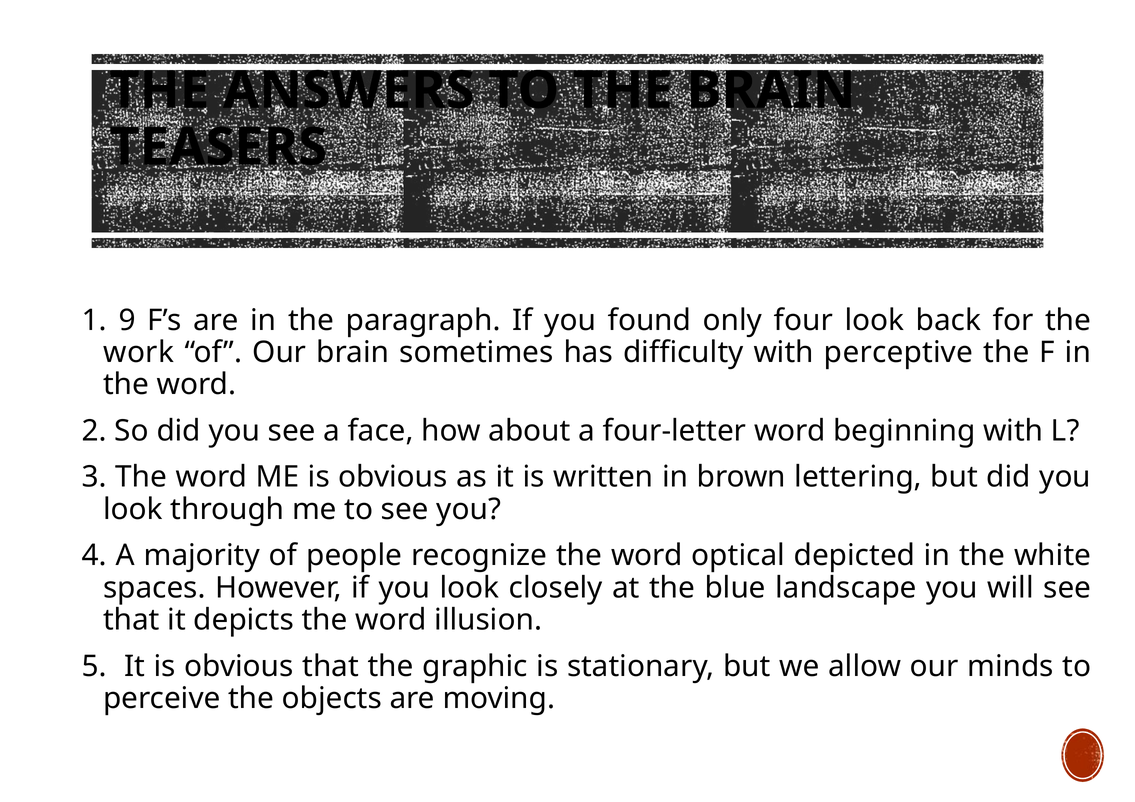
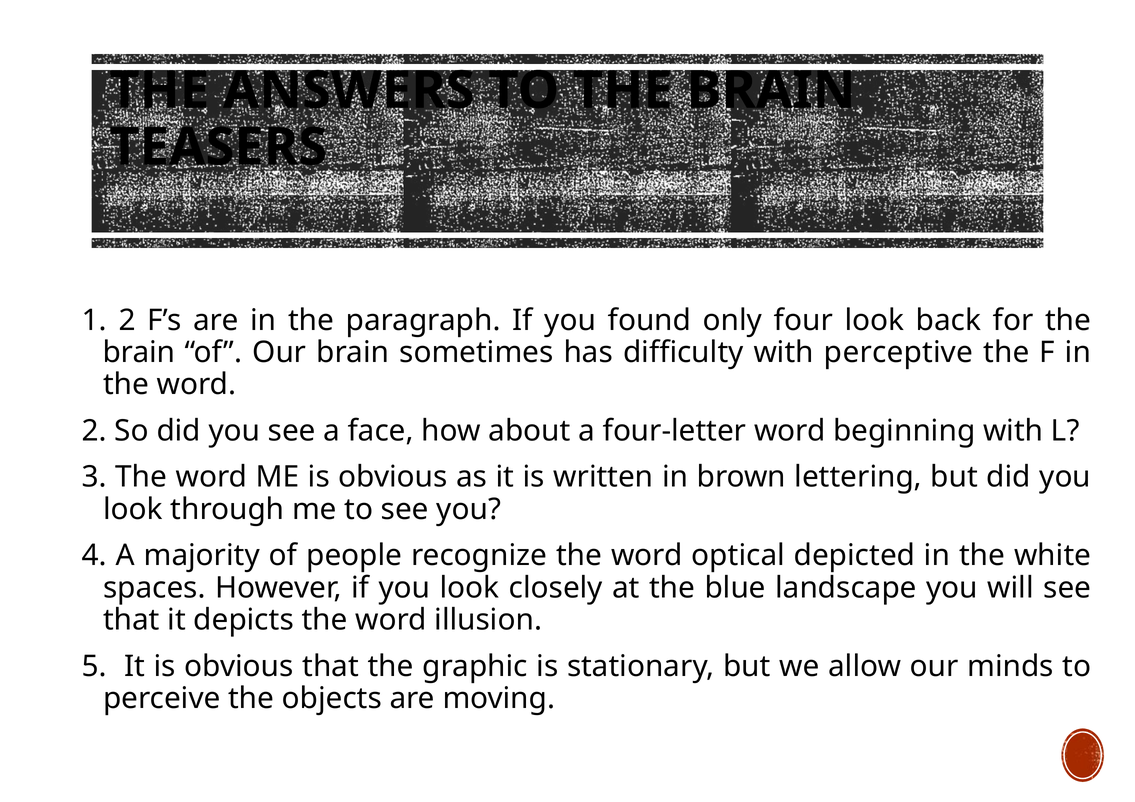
1 9: 9 -> 2
work at (139, 353): work -> brain
